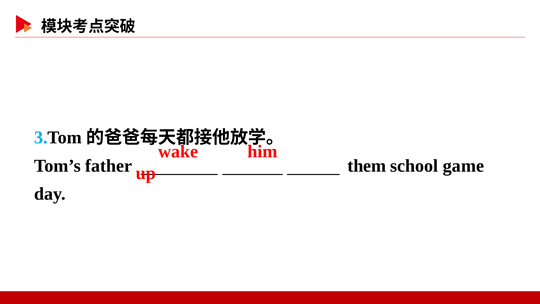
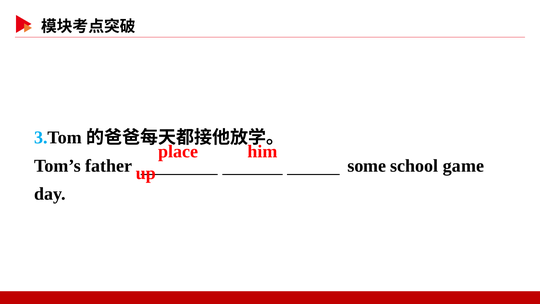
wake: wake -> place
them: them -> some
